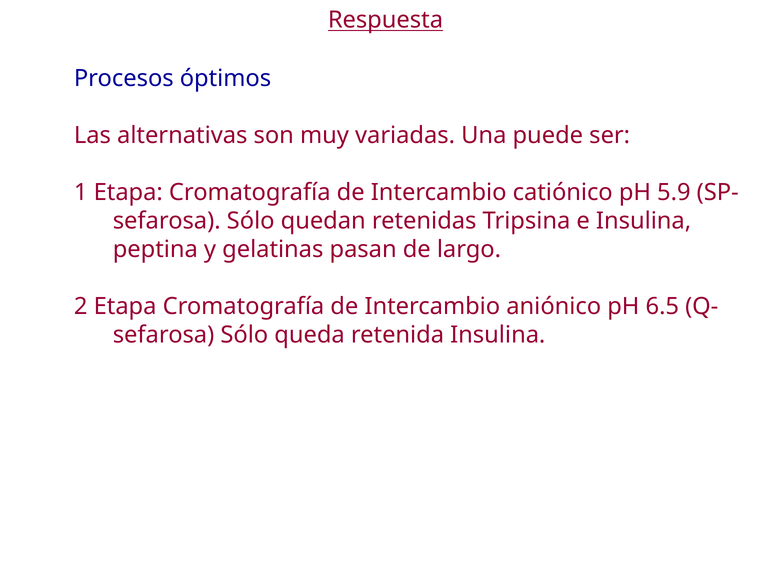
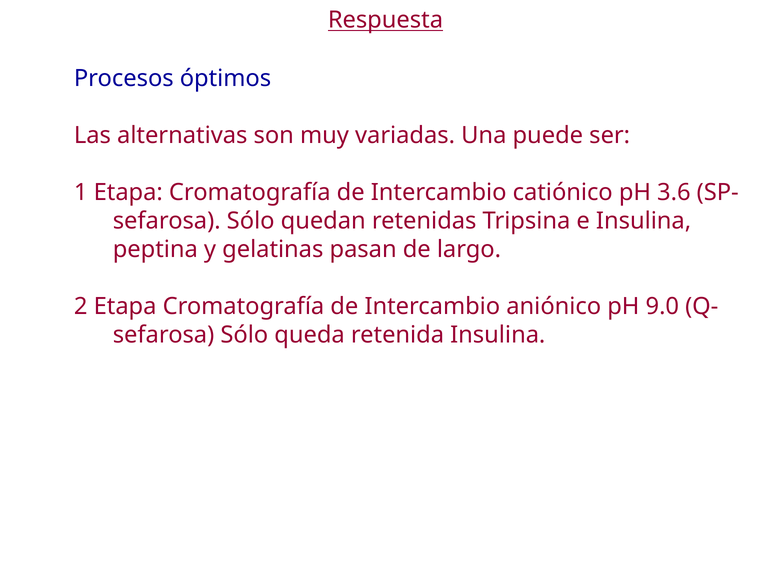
5.9: 5.9 -> 3.6
6.5: 6.5 -> 9.0
